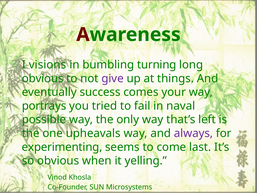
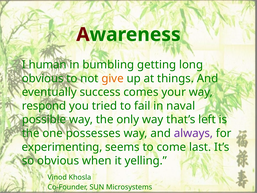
visions: visions -> human
turning: turning -> getting
give colour: purple -> orange
portrays: portrays -> respond
upheavals: upheavals -> possesses
